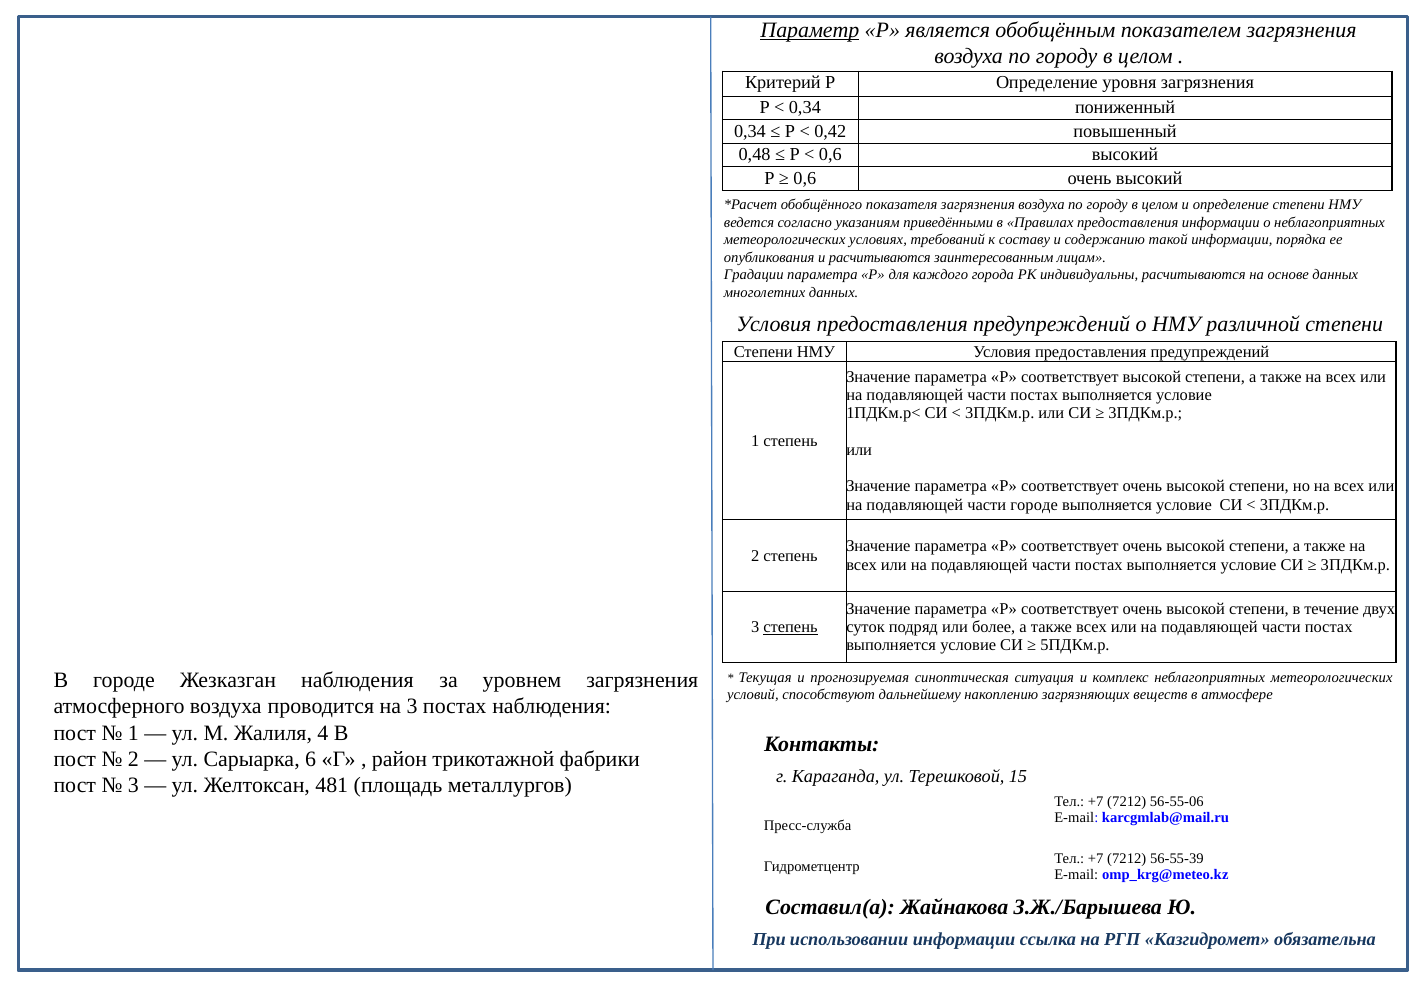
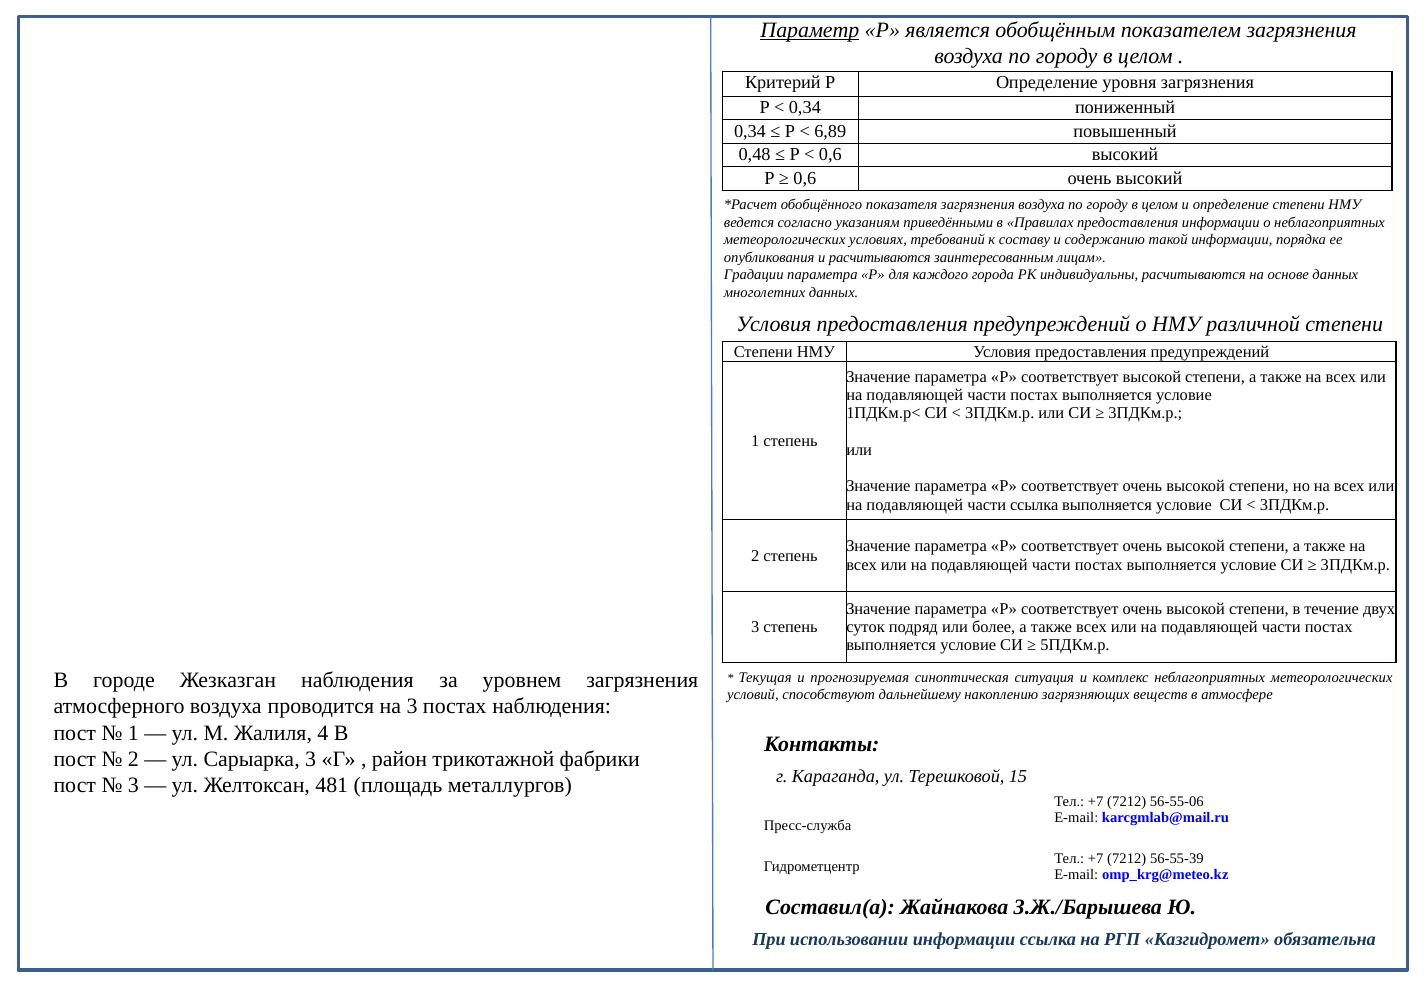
0,42: 0,42 -> 6,89
части городе: городе -> ссылка
степень at (790, 627) underline: present -> none
Сарыарка 6: 6 -> 3
